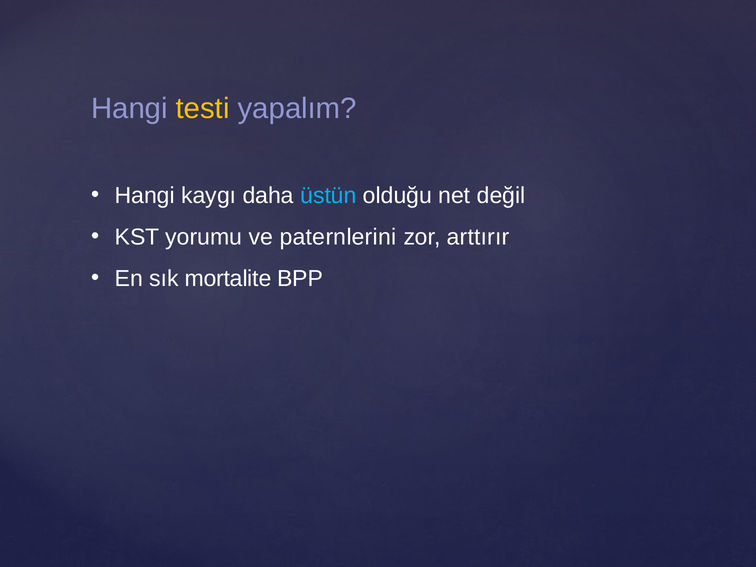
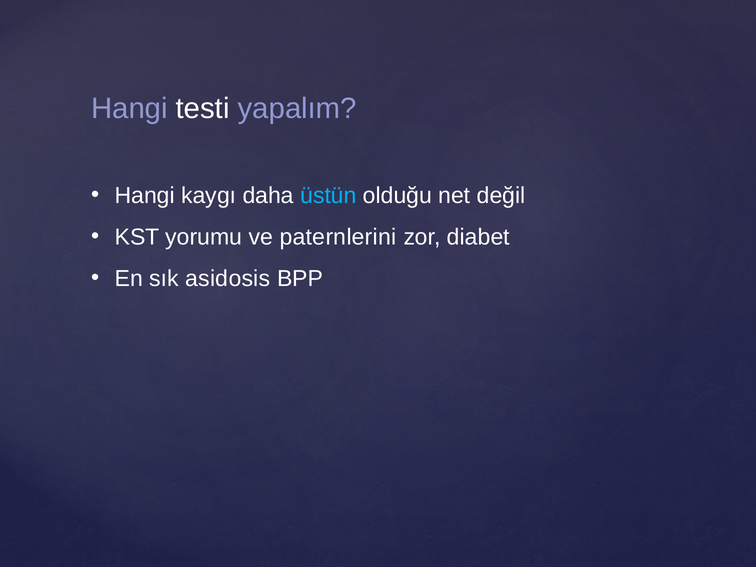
testi colour: yellow -> white
arttırır: arttırır -> diabet
mortalite: mortalite -> asidosis
